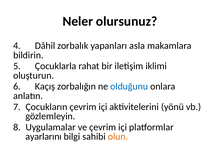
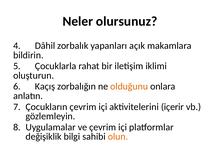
asla: asla -> açık
olduğunu colour: blue -> orange
yönü: yönü -> içerir
ayarlarını: ayarlarını -> değişiklik
